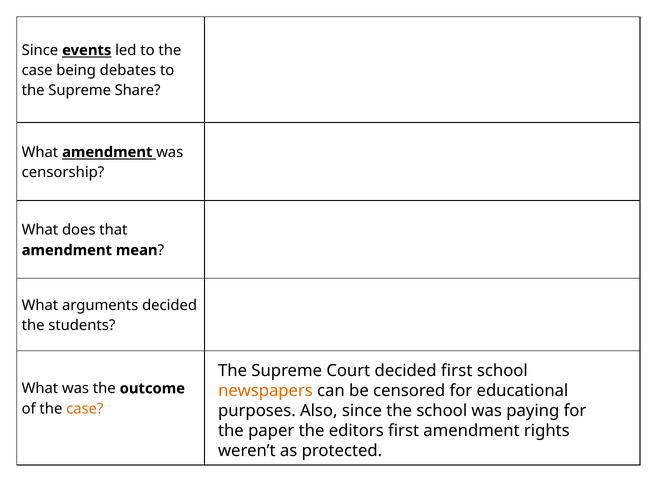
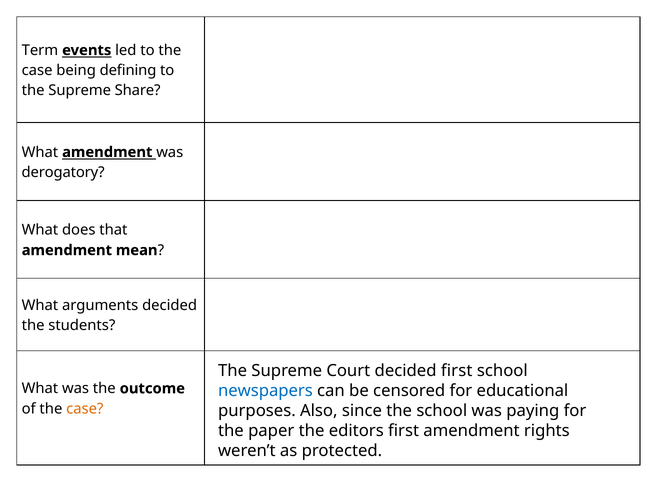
Since at (40, 50): Since -> Term
debates: debates -> defining
censorship: censorship -> derogatory
newspapers colour: orange -> blue
